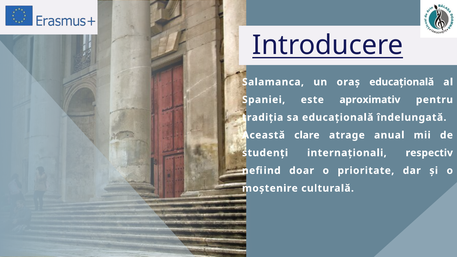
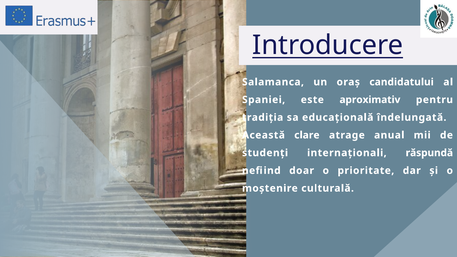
oraș educațională: educațională -> candidatului
respectiv: respectiv -> răspundă
